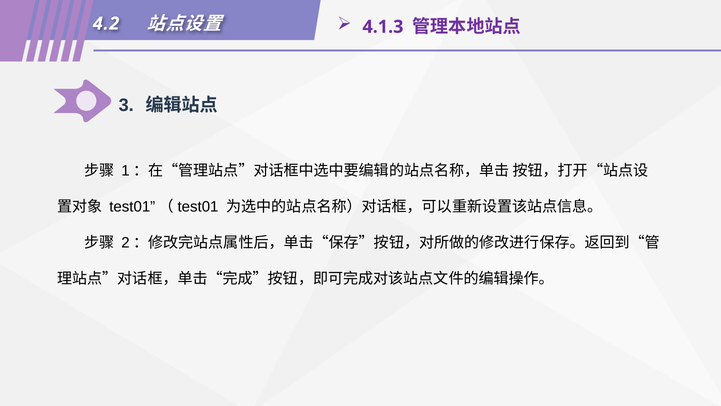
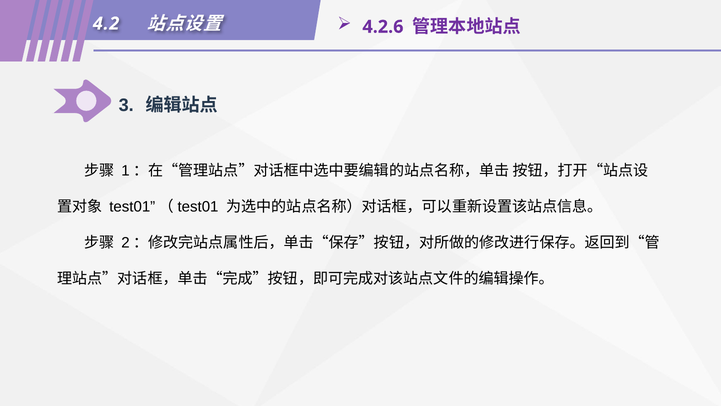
4.1.3: 4.1.3 -> 4.2.6
